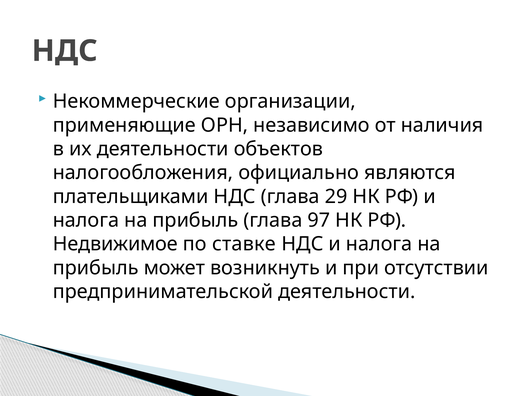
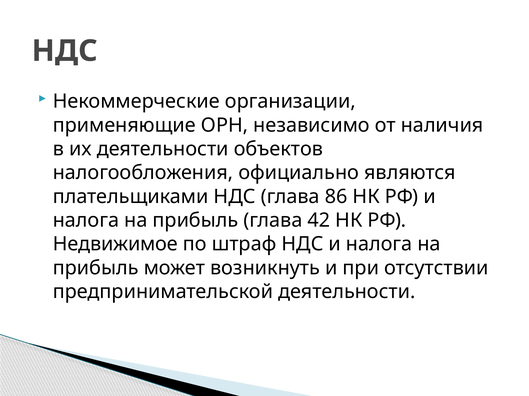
29: 29 -> 86
97: 97 -> 42
ставке: ставке -> штраф
